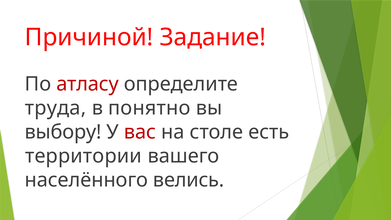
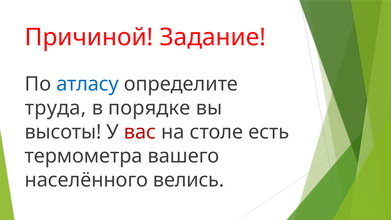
атласу colour: red -> blue
понятно: понятно -> порядке
выбору: выбору -> высоты
территории: территории -> термометра
